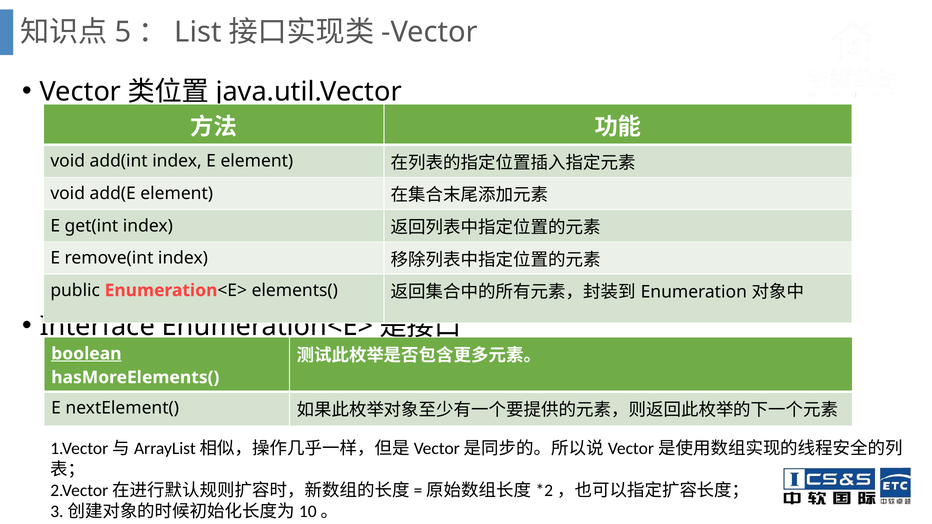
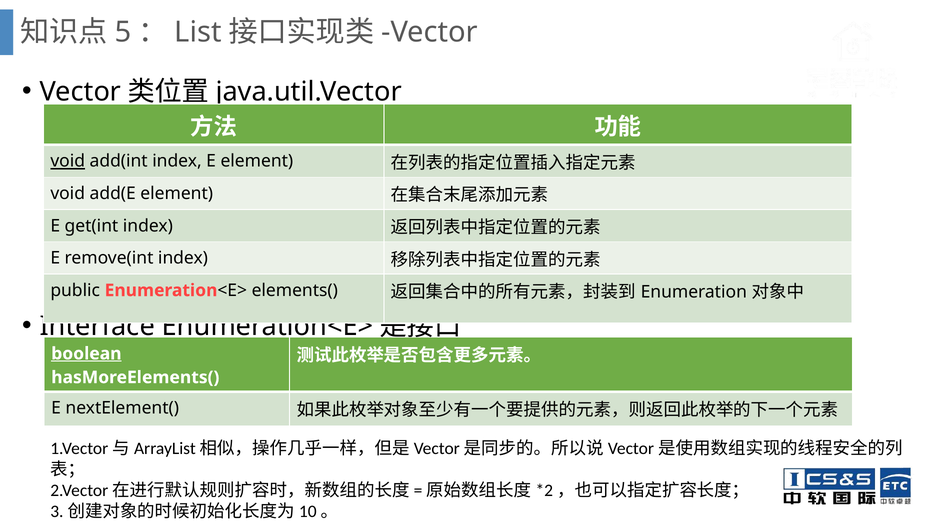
void at (68, 161) underline: none -> present
